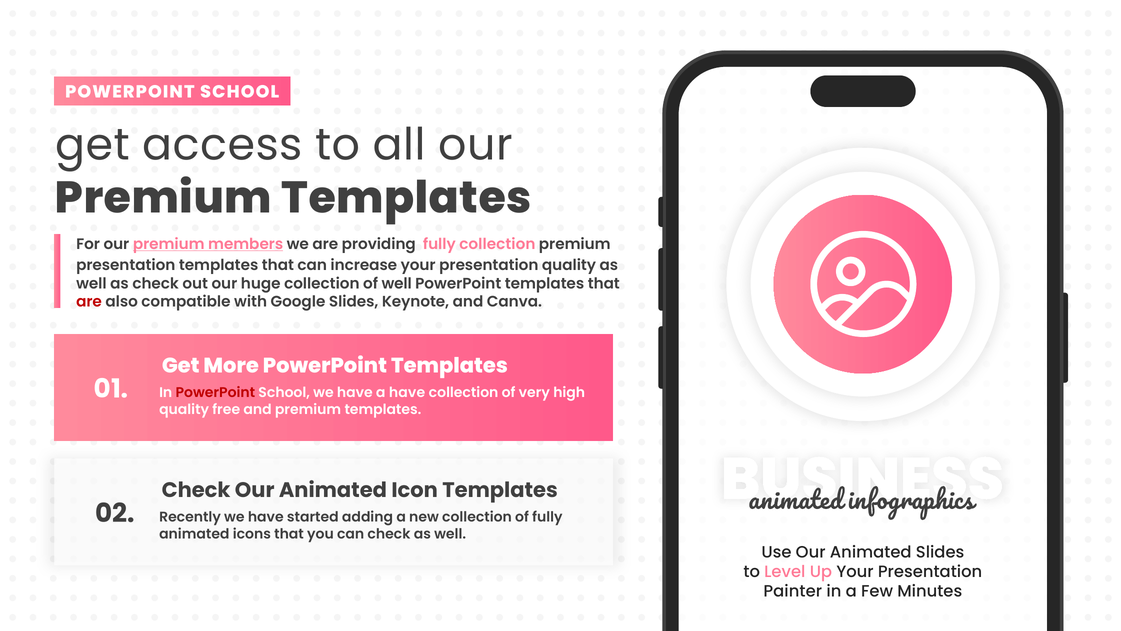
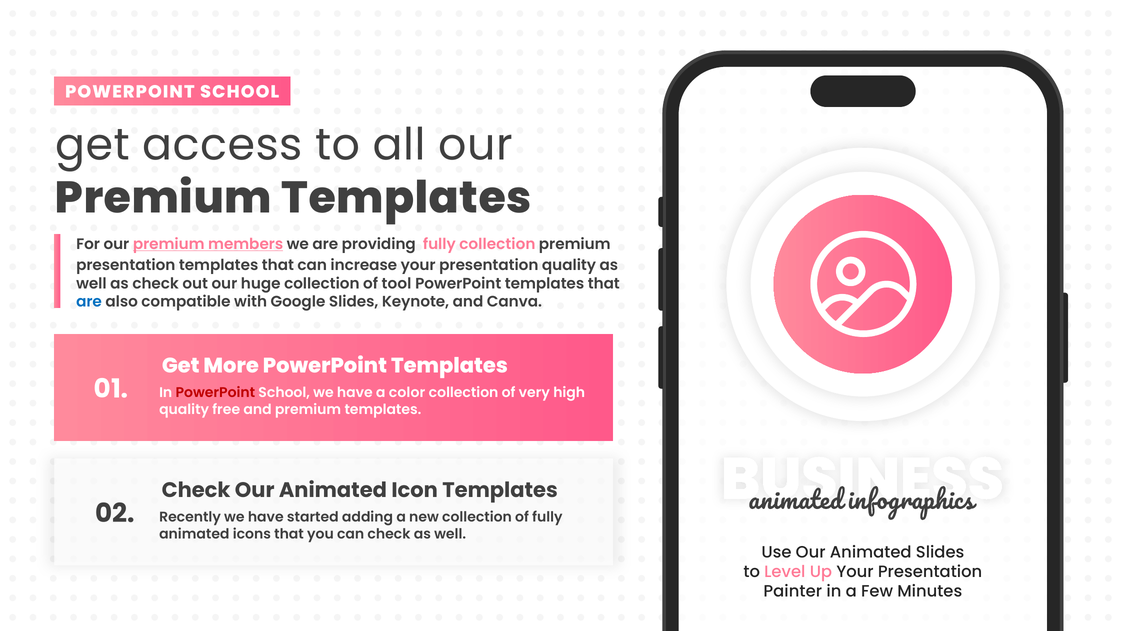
of well: well -> tool
are at (89, 302) colour: red -> blue
a have: have -> color
